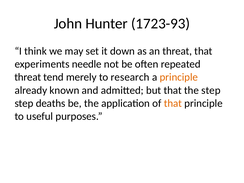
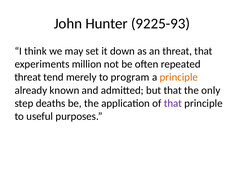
1723-93: 1723-93 -> 9225-93
needle: needle -> million
research: research -> program
the step: step -> only
that at (173, 103) colour: orange -> purple
